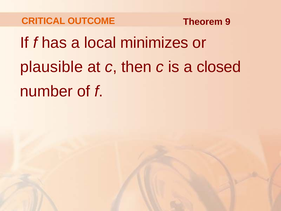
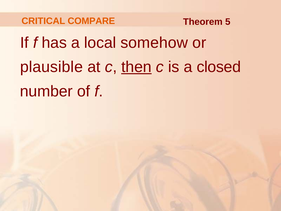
OUTCOME: OUTCOME -> COMPARE
9: 9 -> 5
minimizes: minimizes -> somehow
then underline: none -> present
